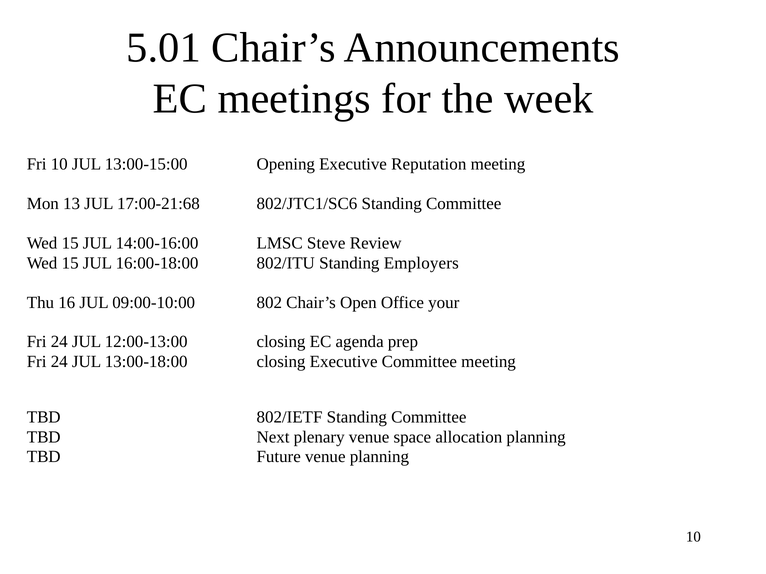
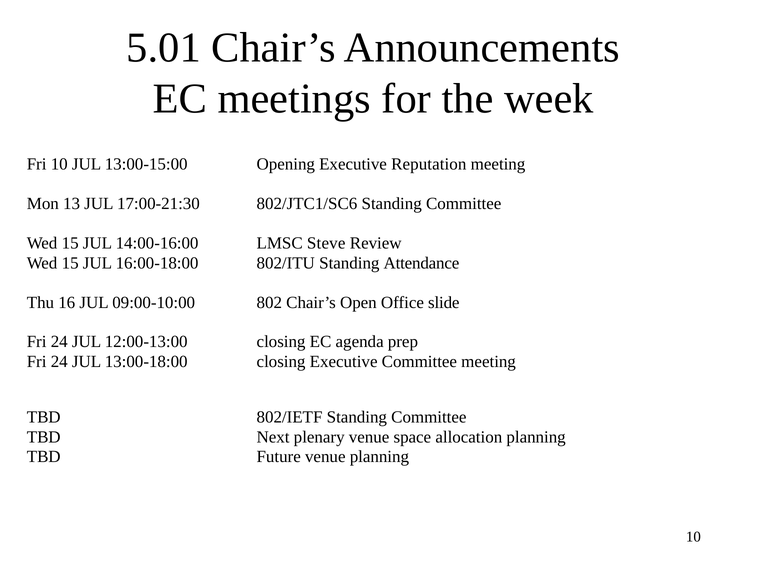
17:00-21:68: 17:00-21:68 -> 17:00-21:30
Employers: Employers -> Attendance
your: your -> slide
